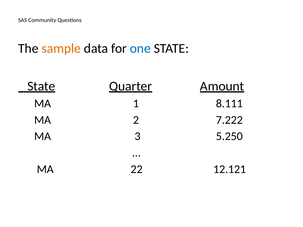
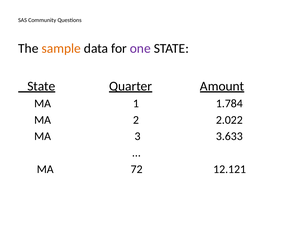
one colour: blue -> purple
8.111: 8.111 -> 1.784
7.222: 7.222 -> 2.022
5.250: 5.250 -> 3.633
22: 22 -> 72
